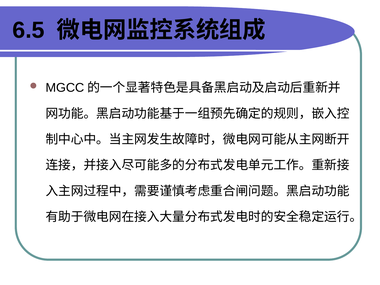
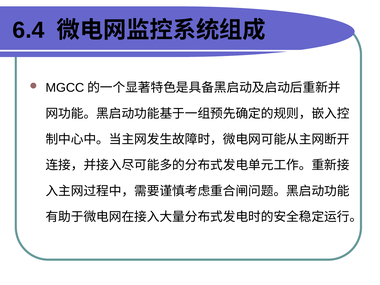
6.5: 6.5 -> 6.4
